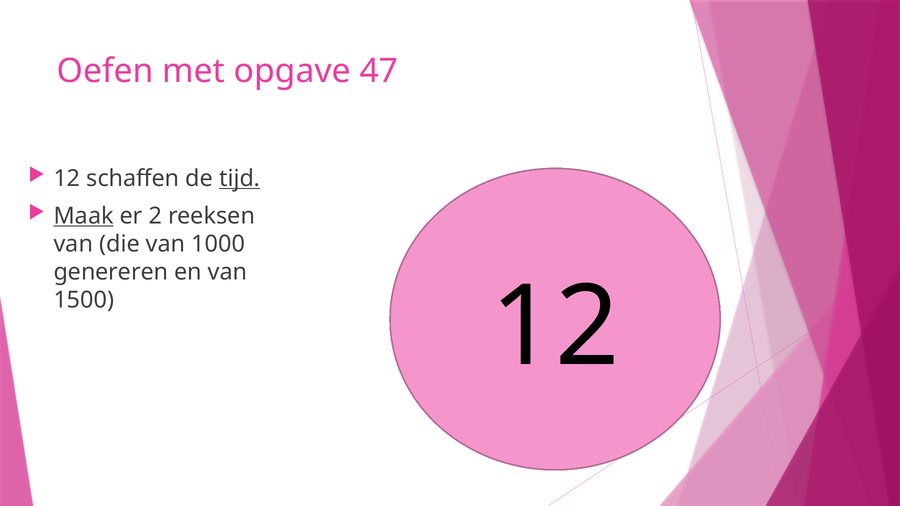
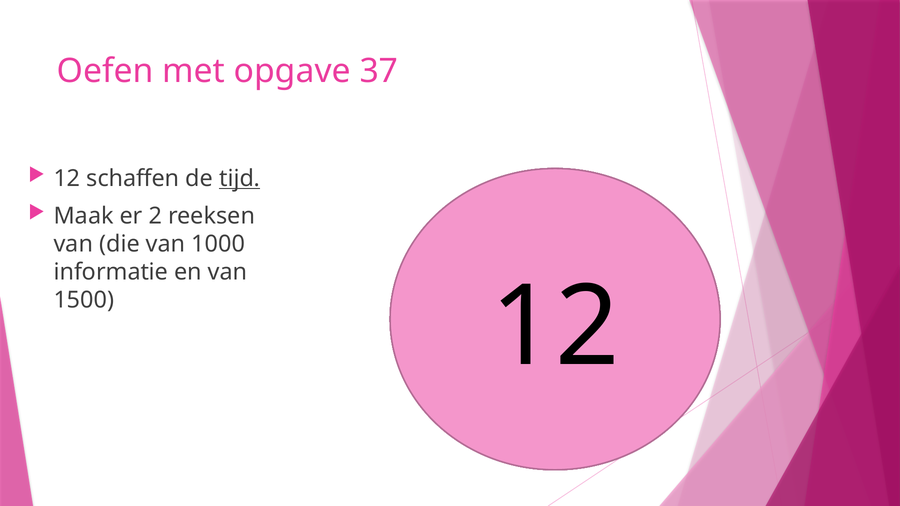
47: 47 -> 37
Maak underline: present -> none
genereren: genereren -> informatie
